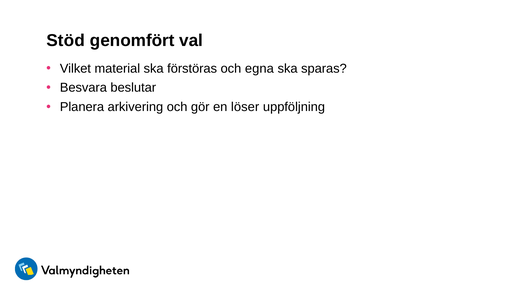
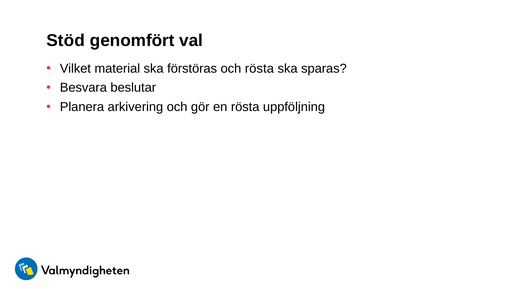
och egna: egna -> rösta
en löser: löser -> rösta
